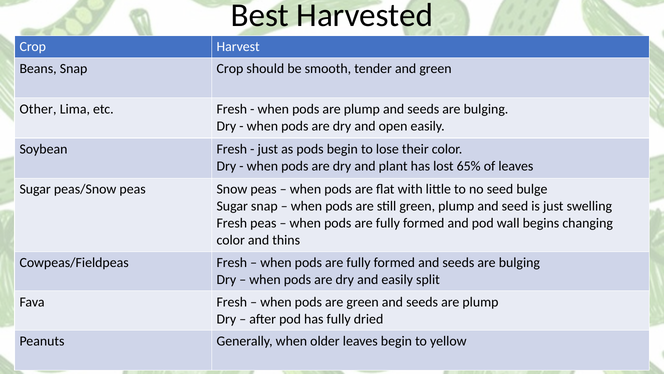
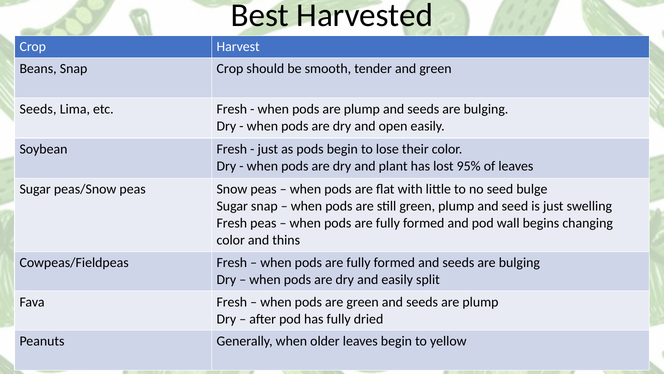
Other at (38, 109): Other -> Seeds
65%: 65% -> 95%
